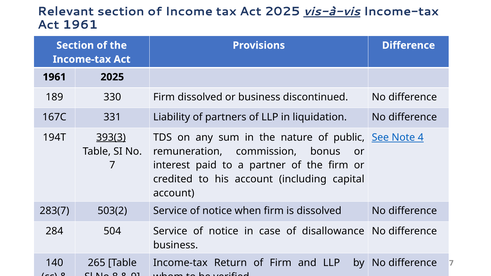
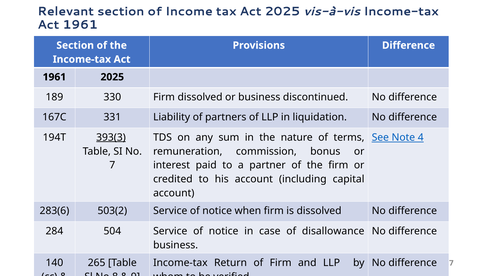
vis-à-vis underline: present -> none
public: public -> terms
283(7: 283(7 -> 283(6
